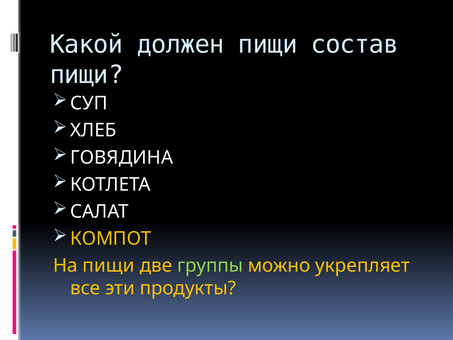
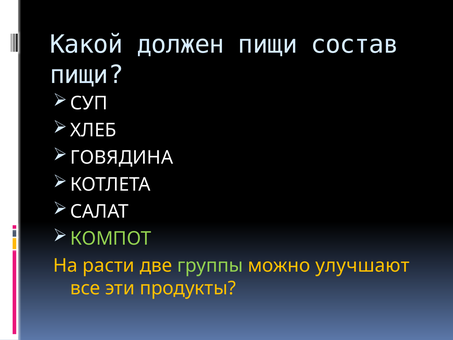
КОМПОТ colour: yellow -> light green
На пищи: пищи -> расти
укрепляет: укрепляет -> улучшают
